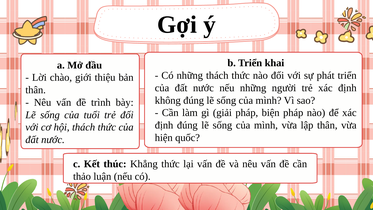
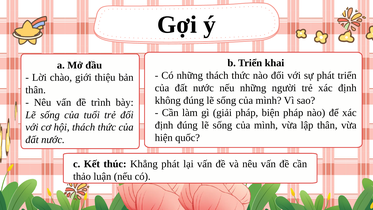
Khẳng thức: thức -> phát
